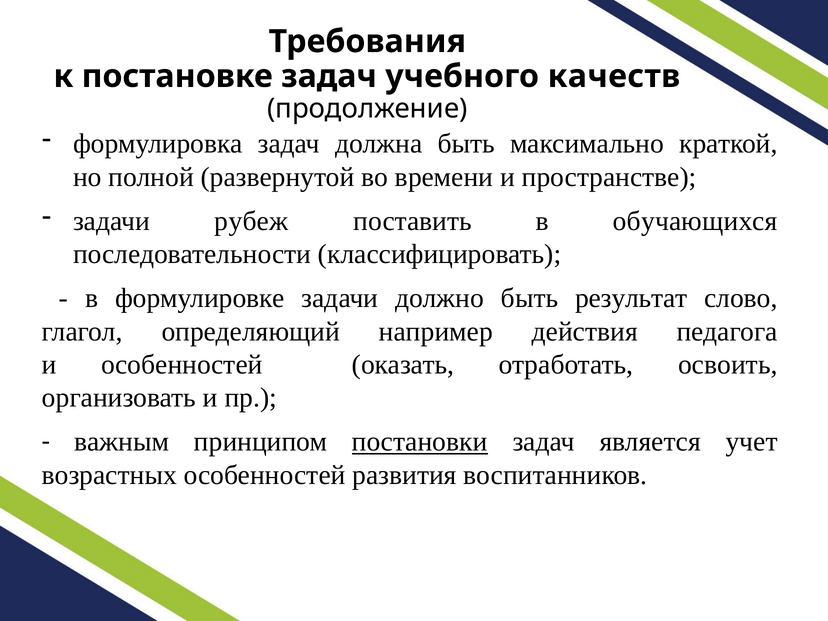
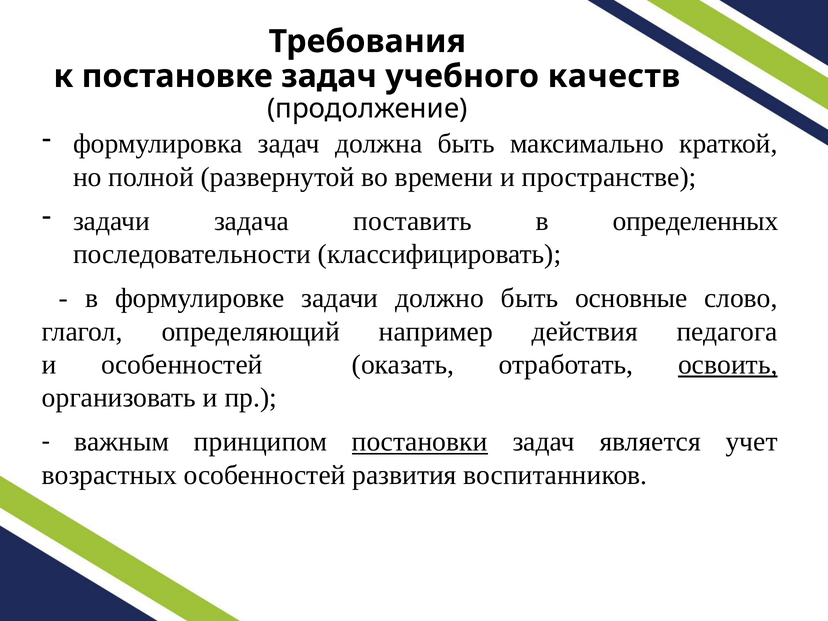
рубеж: рубеж -> задача
обучающихся: обучающихся -> определенных
результат: результат -> основные
освоить underline: none -> present
